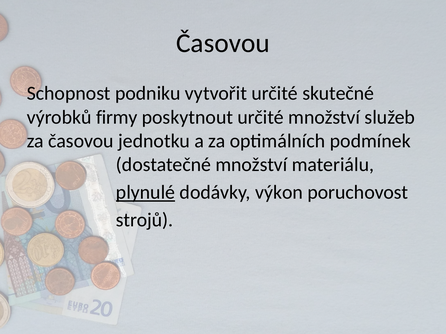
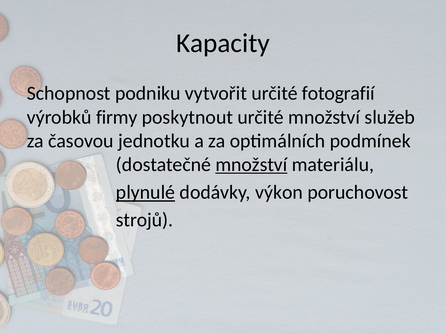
Časovou at (223, 43): Časovou -> Kapacity
skutečné: skutečné -> fotografií
množství at (251, 165) underline: none -> present
